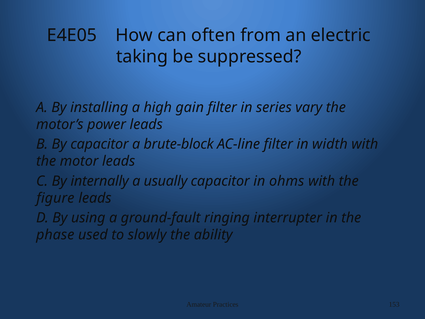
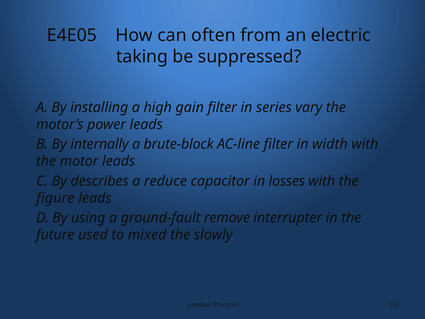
By capacitor: capacitor -> internally
internally: internally -> describes
usually: usually -> reduce
ohms: ohms -> losses
ringing: ringing -> remove
phase: phase -> future
slowly: slowly -> mixed
ability: ability -> slowly
